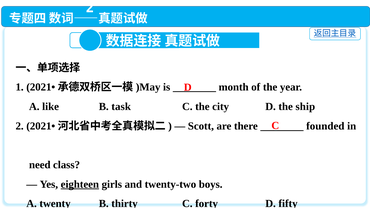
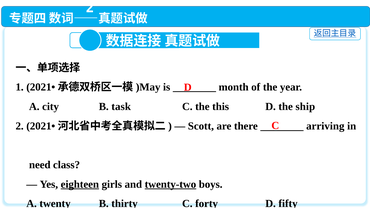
like: like -> city
city: city -> this
founded: founded -> arriving
twenty-two underline: none -> present
